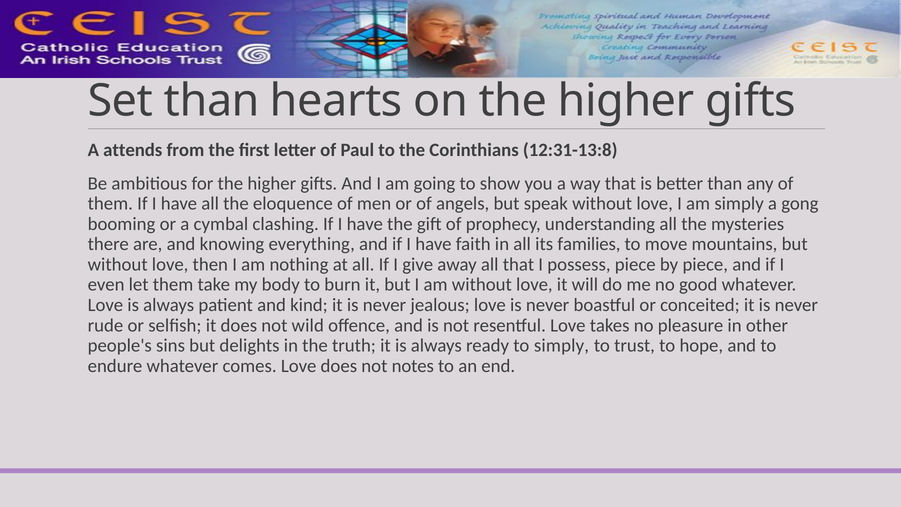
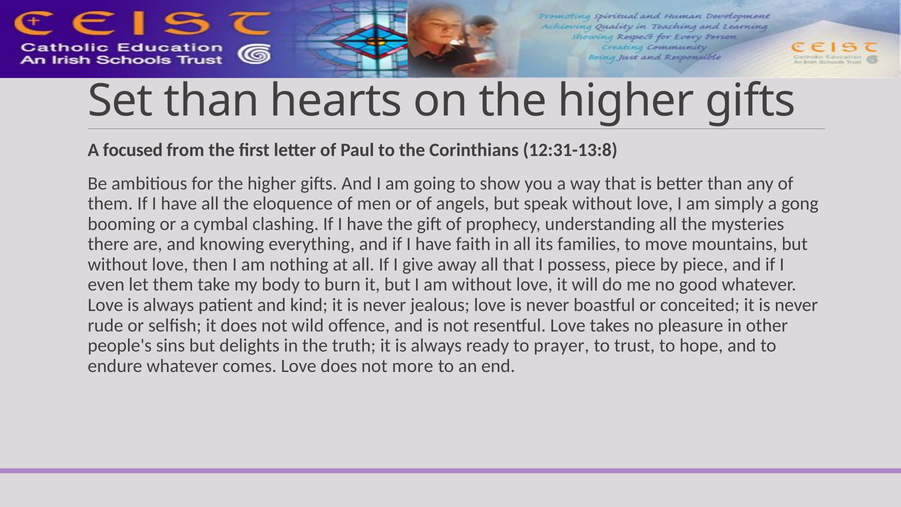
attends: attends -> focused
to simply: simply -> prayer
notes: notes -> more
